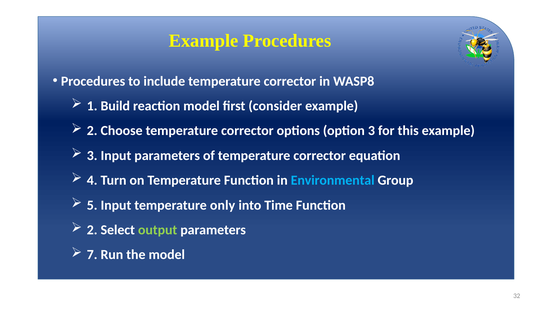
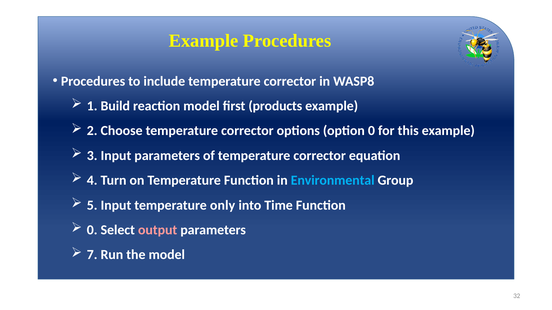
consider: consider -> products
option 3: 3 -> 0
2 at (92, 230): 2 -> 0
output colour: light green -> pink
